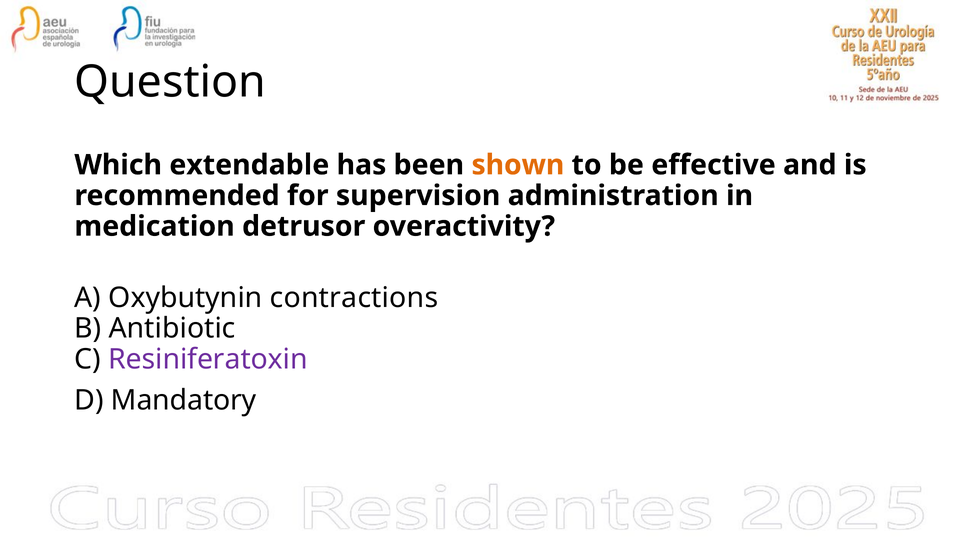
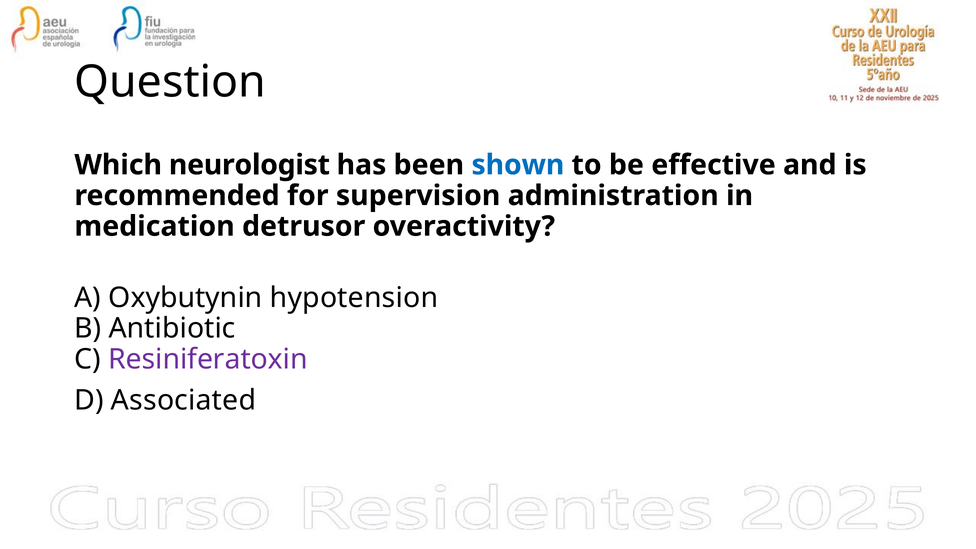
extendable: extendable -> neurologist
shown colour: orange -> blue
contractions: contractions -> hypotension
Mandatory: Mandatory -> Associated
